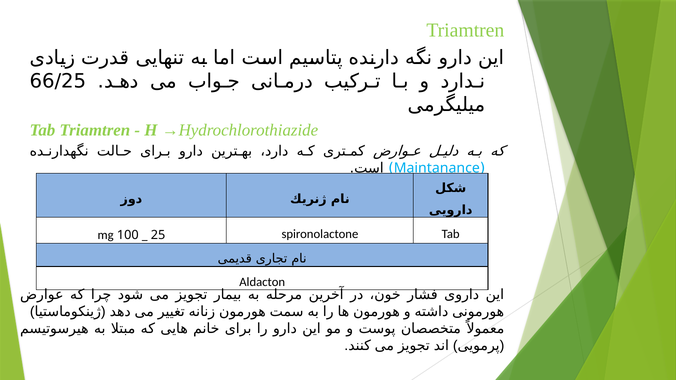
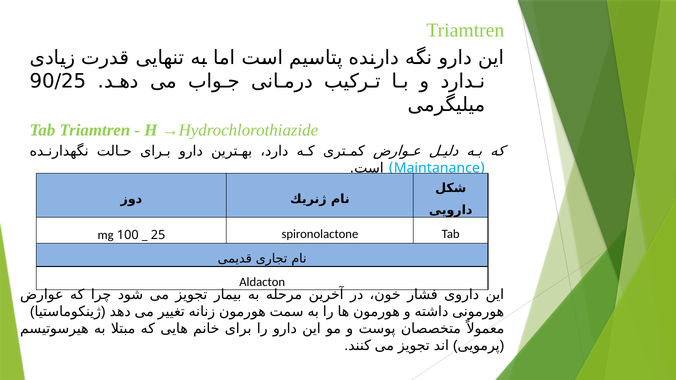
66/25: 66/25 -> 90/25
